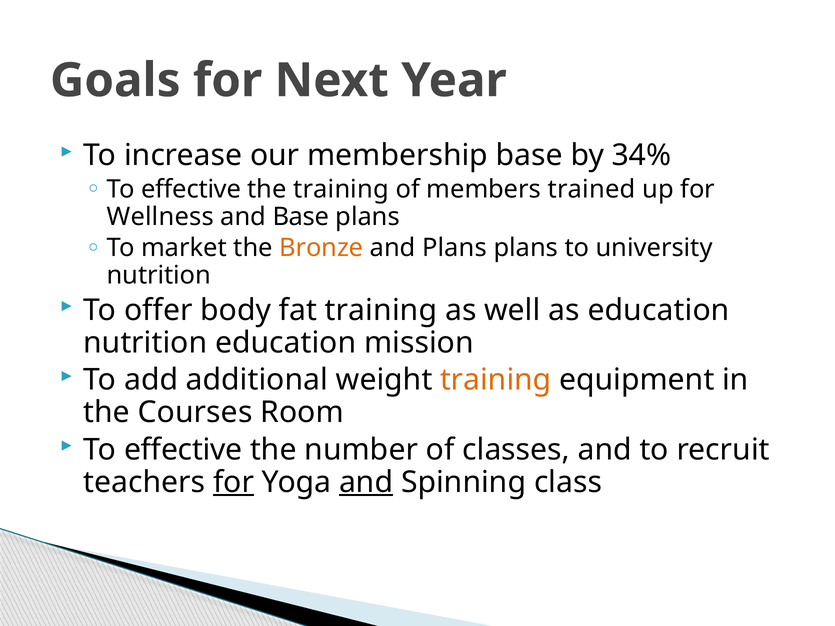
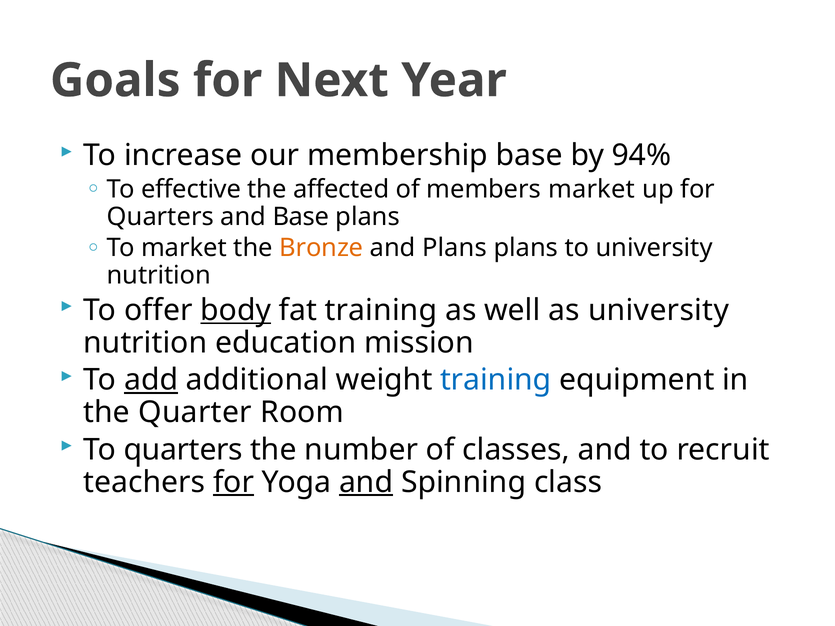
34%: 34% -> 94%
the training: training -> affected
members trained: trained -> market
Wellness at (160, 217): Wellness -> Quarters
body underline: none -> present
as education: education -> university
add underline: none -> present
training at (496, 380) colour: orange -> blue
Courses: Courses -> Quarter
effective at (183, 450): effective -> quarters
